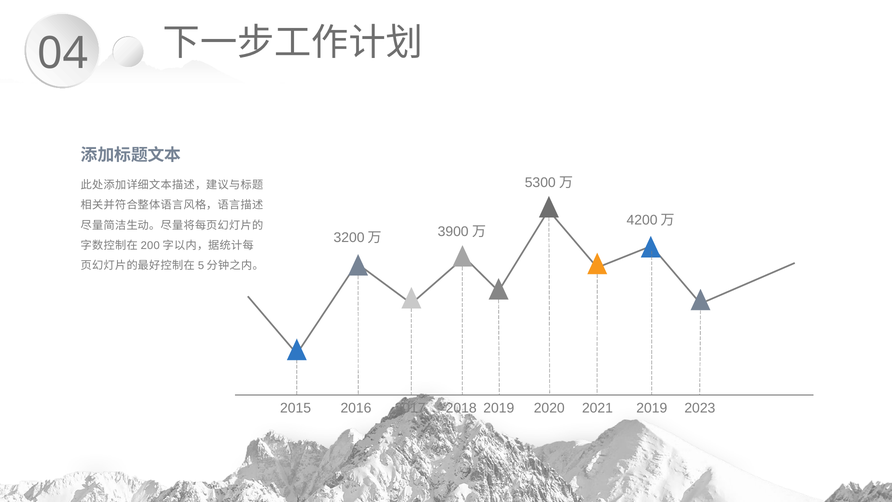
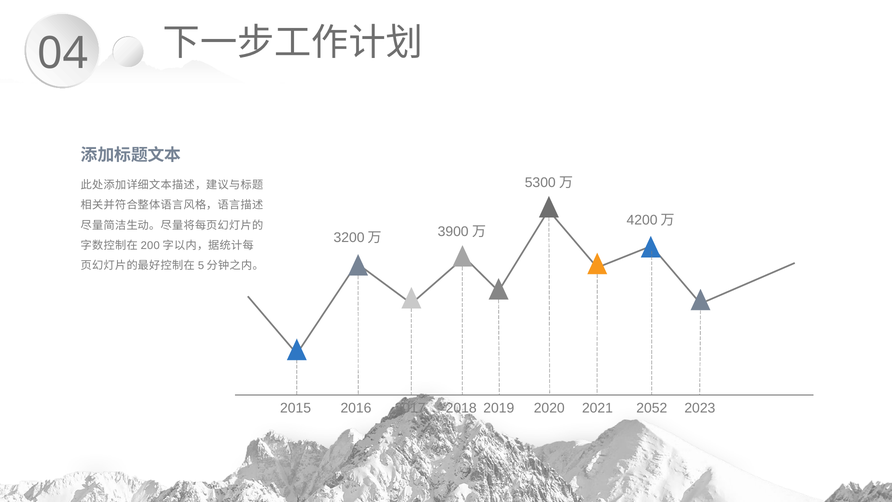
2021 2019: 2019 -> 2052
